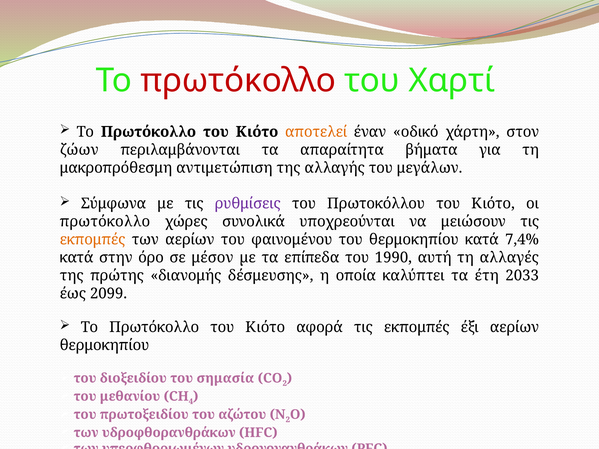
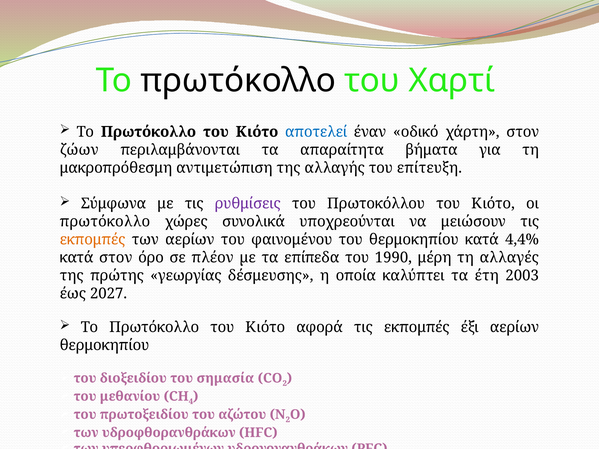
πρωτόκολλο at (238, 81) colour: red -> black
αποτελεί colour: orange -> blue
μεγάλων: μεγάλων -> επίτευξη
7,4%: 7,4% -> 4,4%
κατά στην: στην -> στον
μέσον: μέσον -> πλέον
αυτή: αυτή -> μέρη
διανομής: διανομής -> γεωργίας
2033: 2033 -> 2003
2099: 2099 -> 2027
